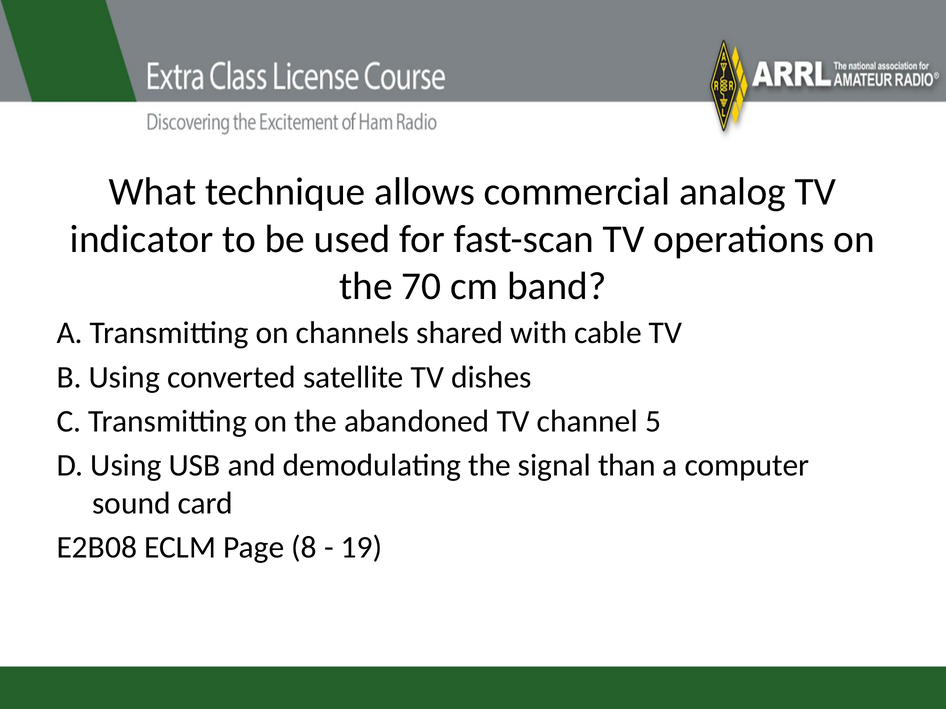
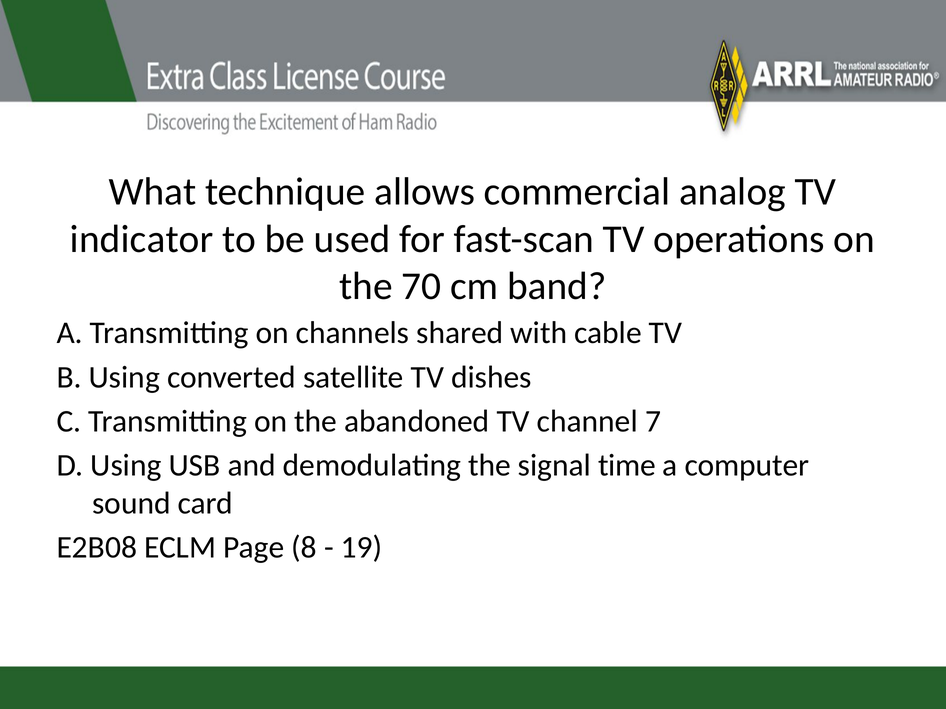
5: 5 -> 7
than: than -> time
